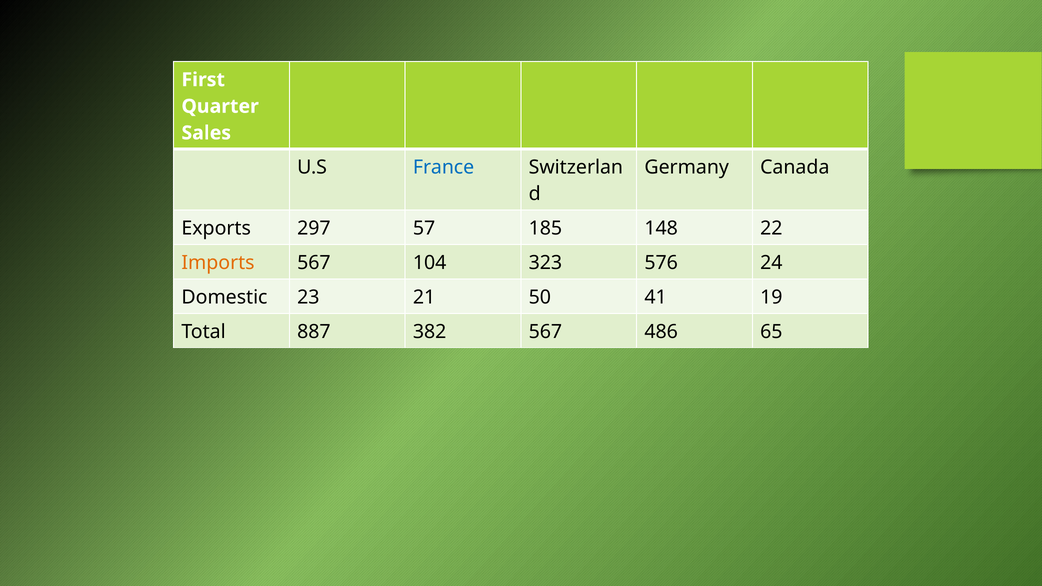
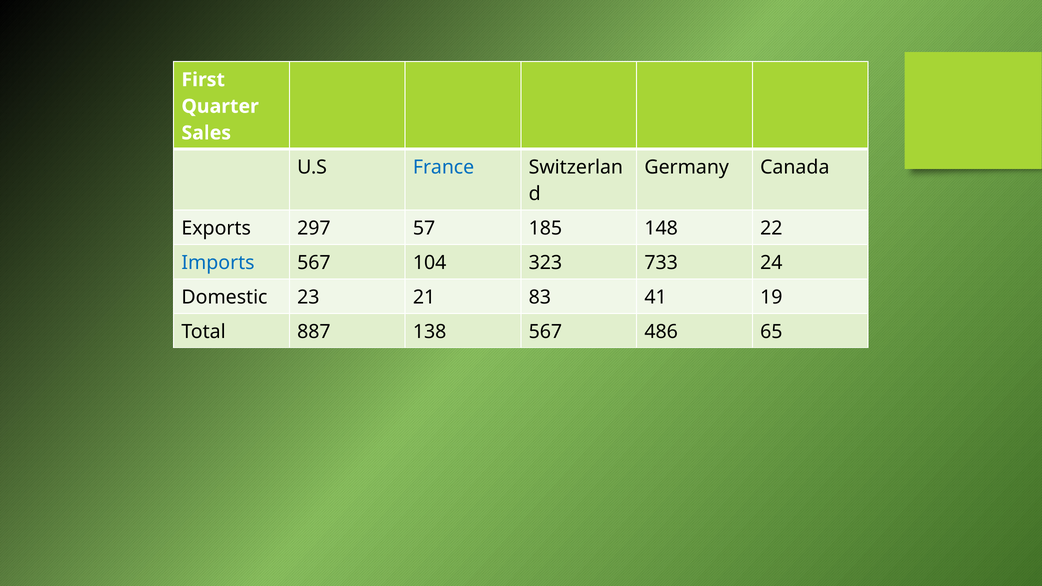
Imports colour: orange -> blue
576: 576 -> 733
50: 50 -> 83
382: 382 -> 138
